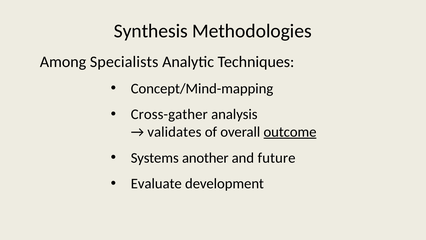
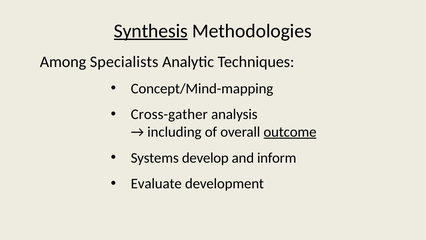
Synthesis underline: none -> present
validates: validates -> including
another: another -> develop
future: future -> inform
